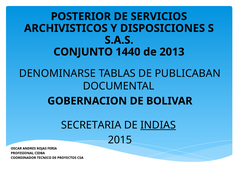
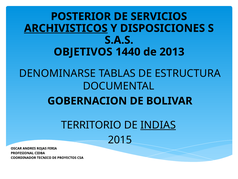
ARCHIVISTICOS underline: none -> present
CONJUNTO: CONJUNTO -> OBJETIVOS
PUBLICABAN: PUBLICABAN -> ESTRUCTURA
SECRETARIA: SECRETARIA -> TERRITORIO
